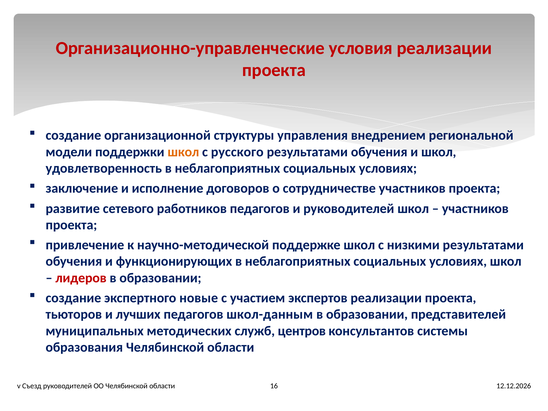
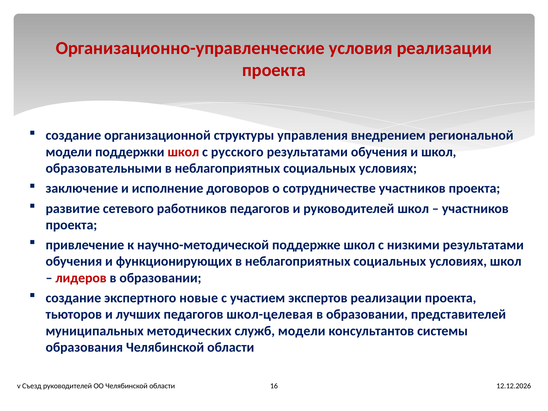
школ at (183, 152) colour: orange -> red
удовлетворенность: удовлетворенность -> образовательными
школ-данным: школ-данным -> школ-целевая
служб центров: центров -> модели
